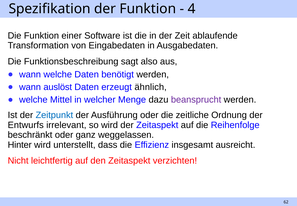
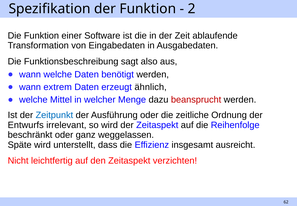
4: 4 -> 2
auslöst: auslöst -> extrem
beansprucht colour: purple -> red
Hinter: Hinter -> Späte
